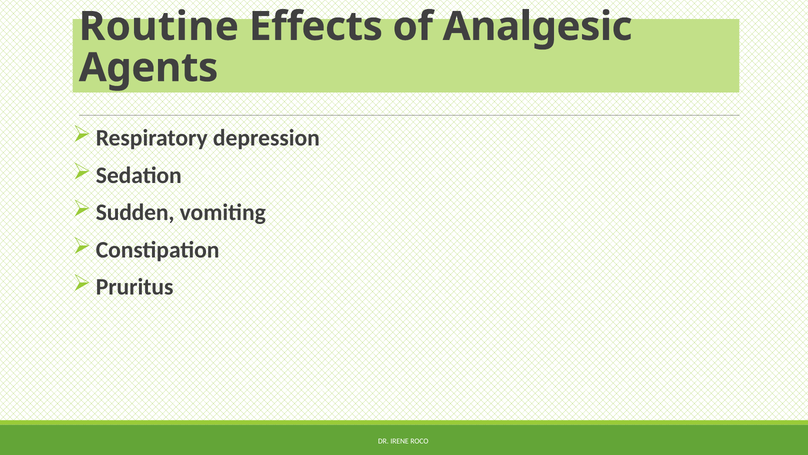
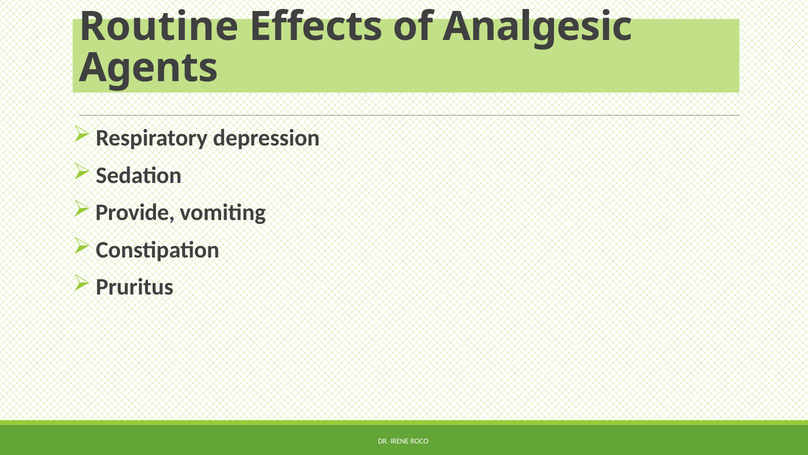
Sudden: Sudden -> Provide
